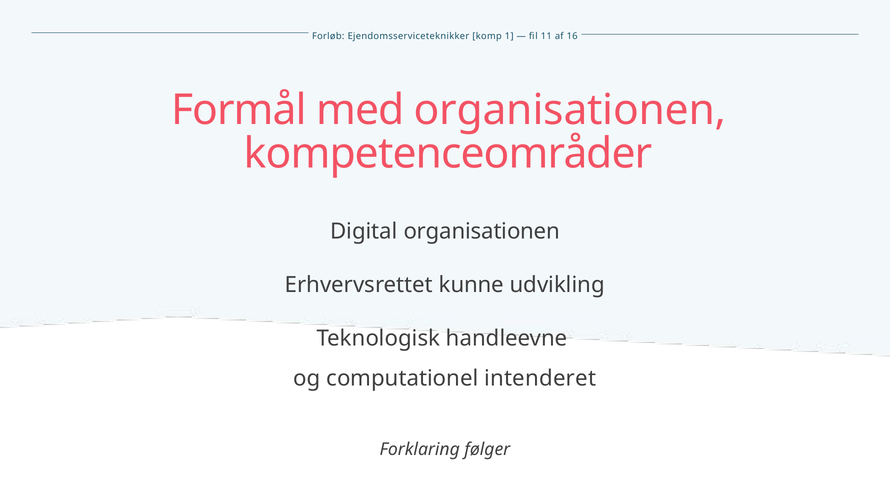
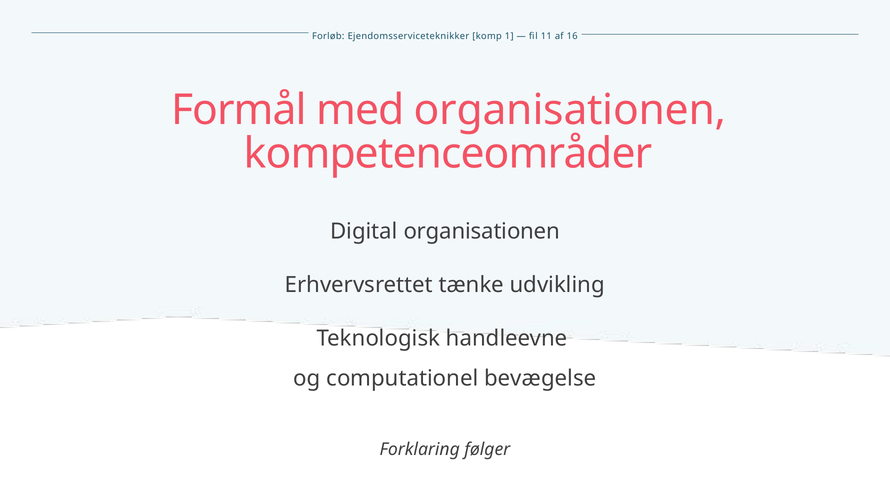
kunne: kunne -> tænke
intenderet: intenderet -> bevægelse
